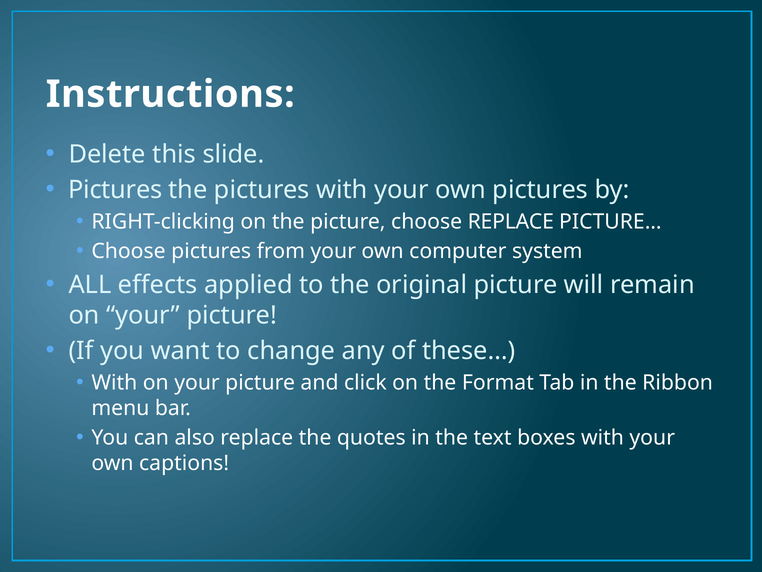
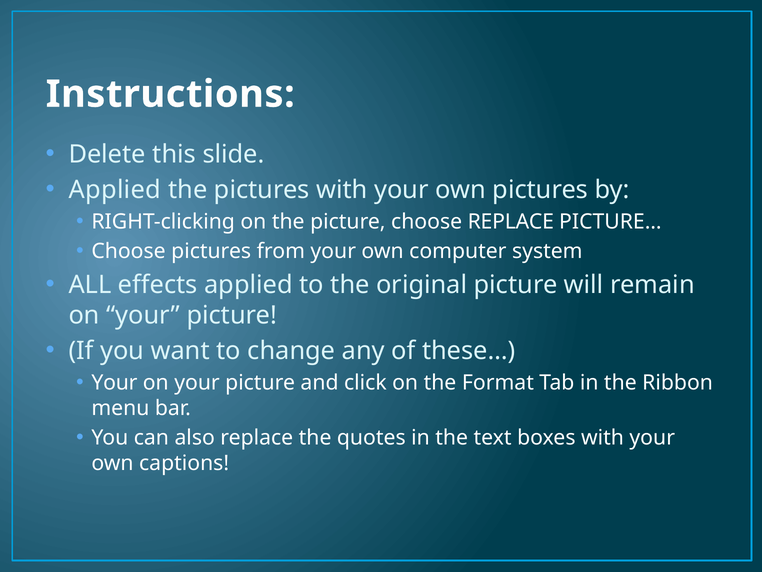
Pictures at (115, 190): Pictures -> Applied
With at (114, 382): With -> Your
